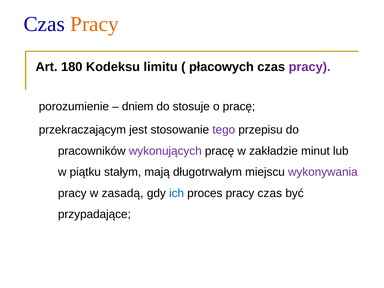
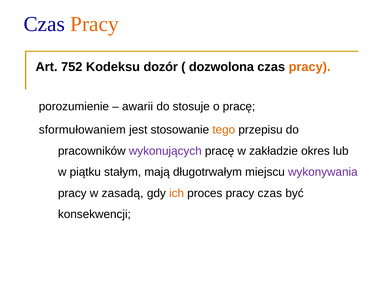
180: 180 -> 752
limitu: limitu -> dozór
płacowych: płacowych -> dozwolona
pracy at (310, 67) colour: purple -> orange
dniem: dniem -> awarii
przekraczającym: przekraczającym -> sformułowaniem
tego colour: purple -> orange
minut: minut -> okres
ich colour: blue -> orange
przypadające: przypadające -> konsekwencji
